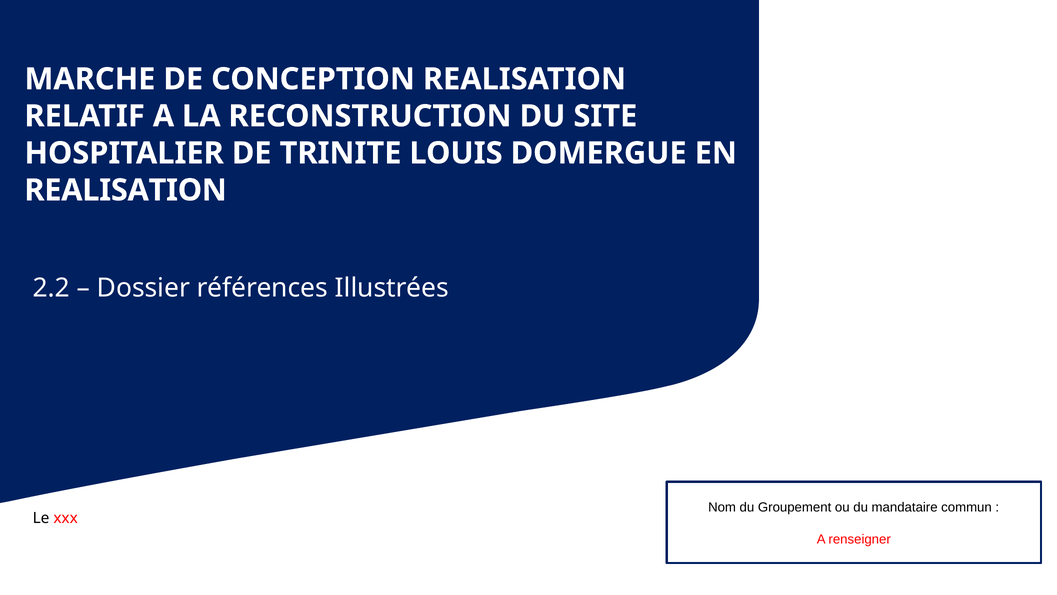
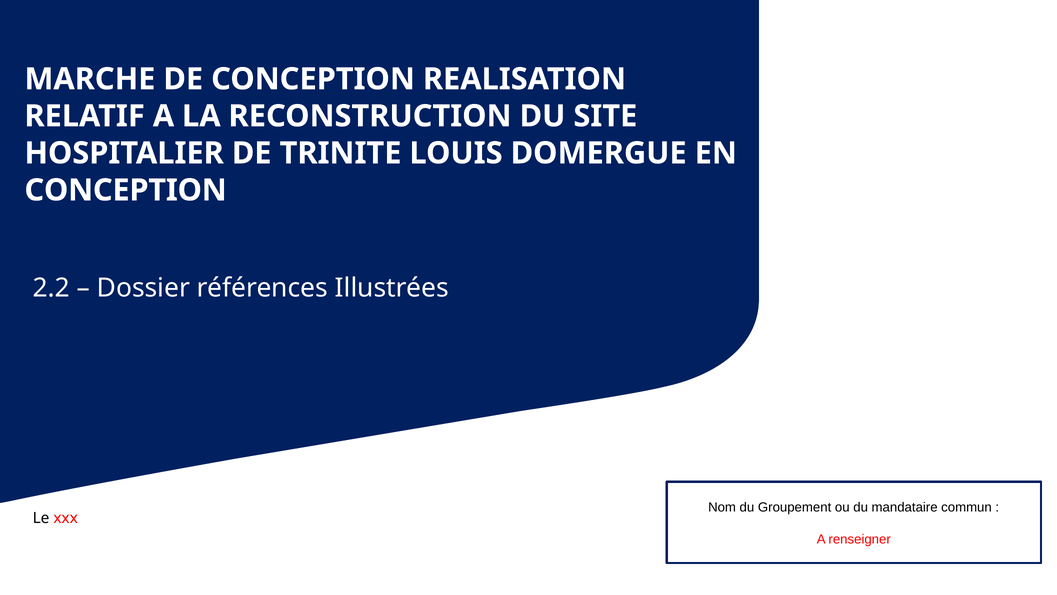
REALISATION at (126, 190): REALISATION -> CONCEPTION
